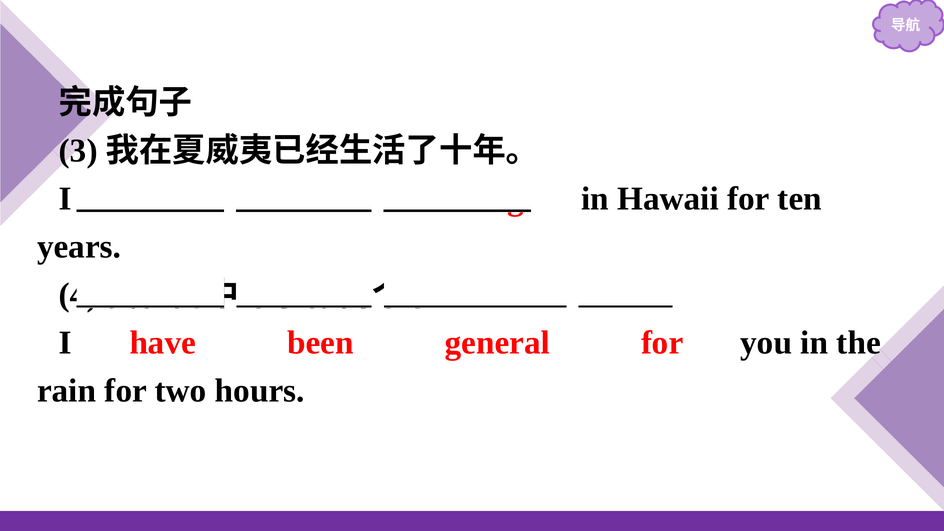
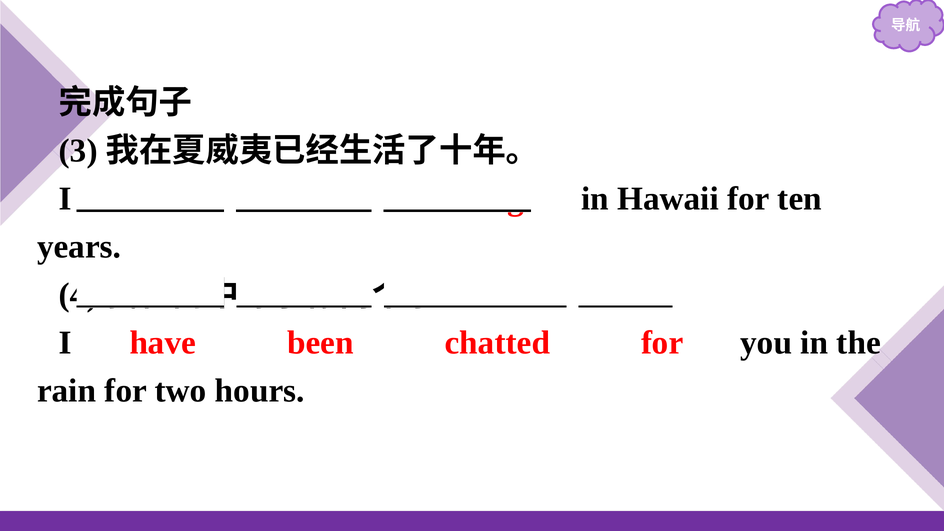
general: general -> chatted
